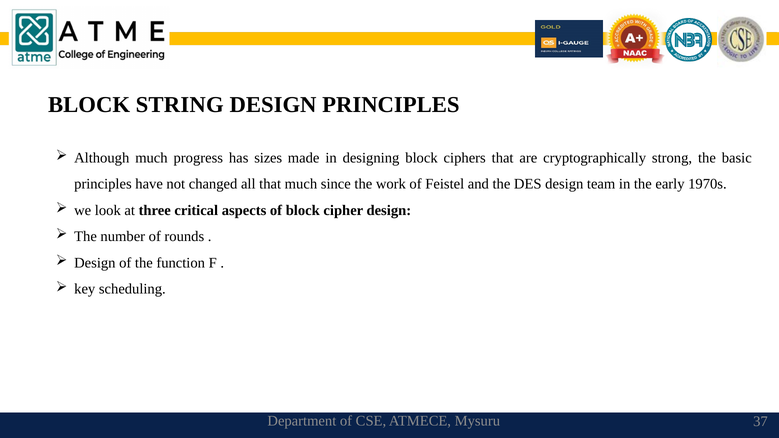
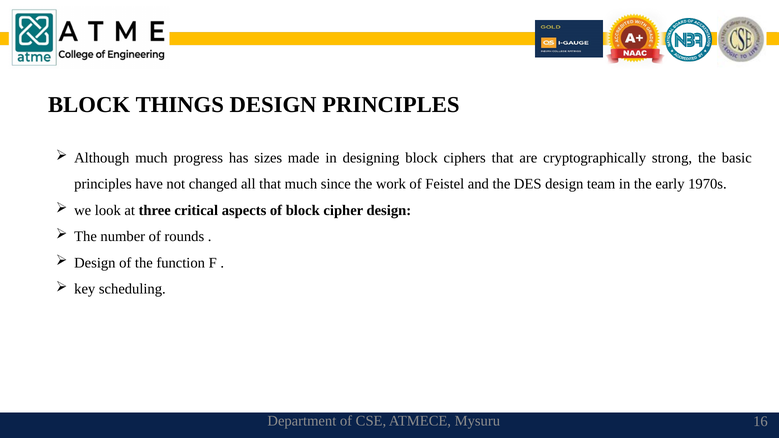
STRING: STRING -> THINGS
37: 37 -> 16
